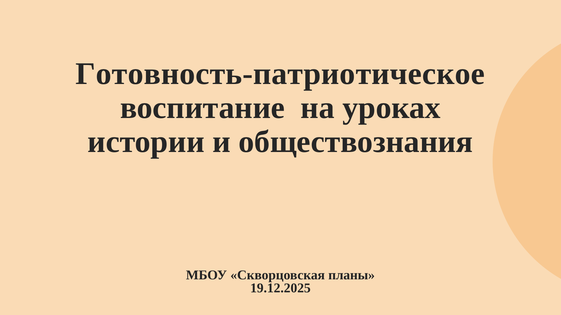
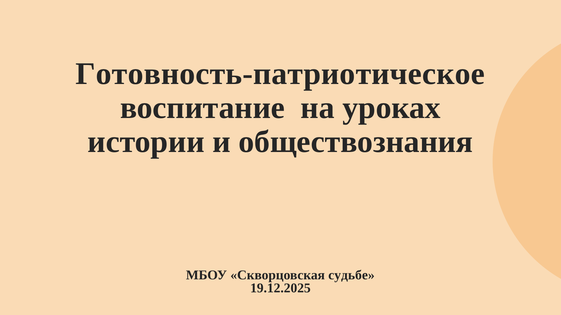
планы: планы -> судьбе
